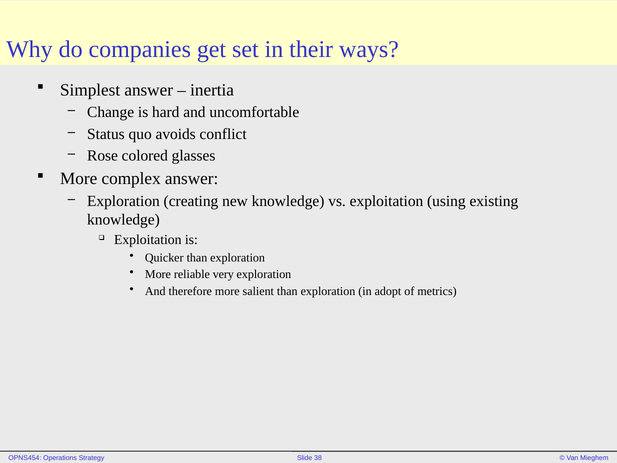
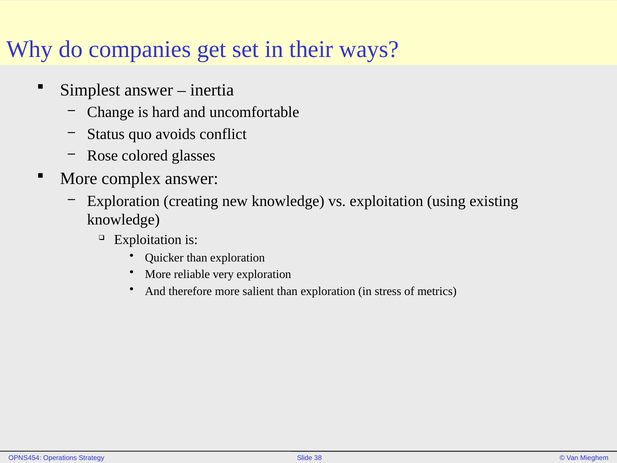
adopt: adopt -> stress
